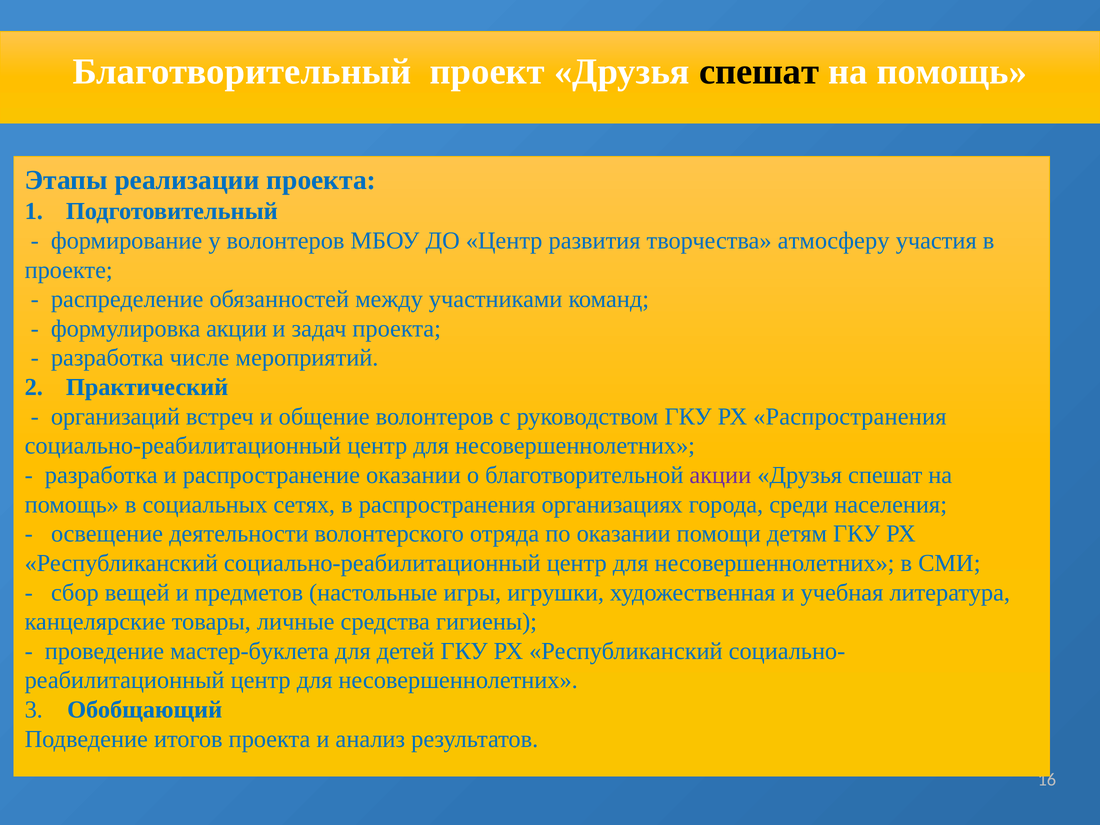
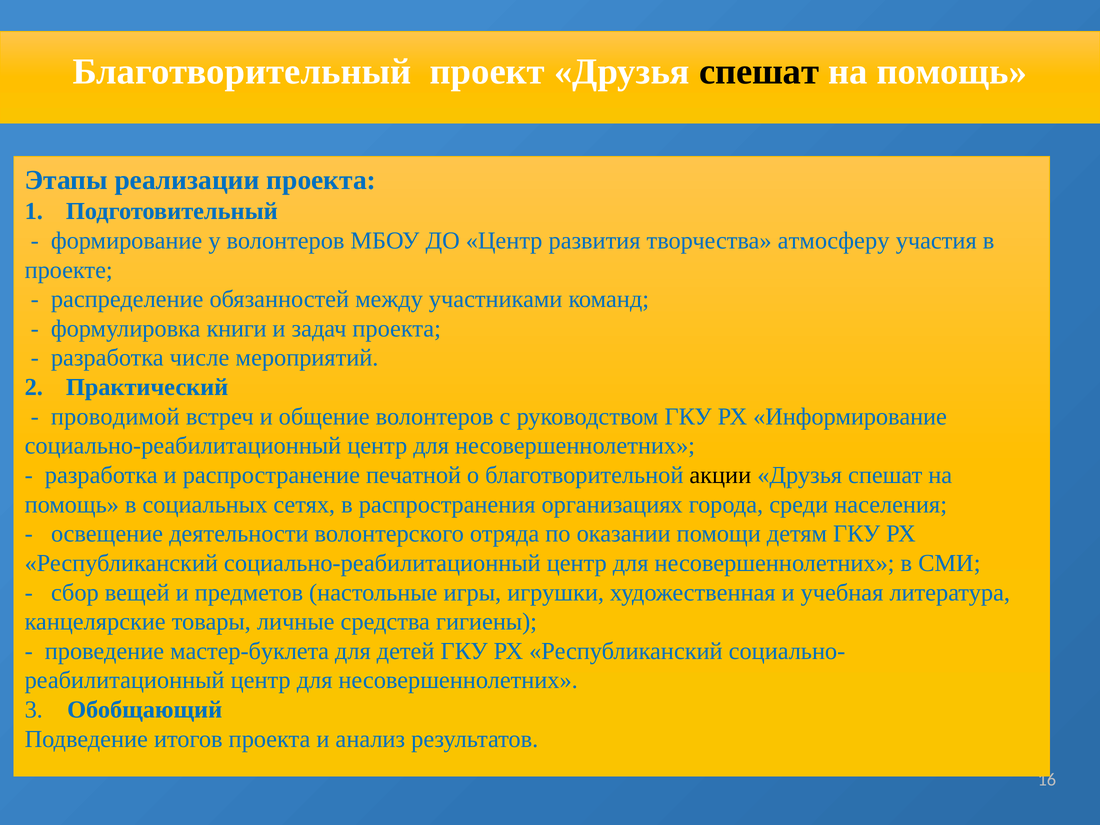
формулировка акции: акции -> книги
организаций: организаций -> проводимой
РХ Распространения: Распространения -> Информирование
распространение оказании: оказании -> печатной
акции at (720, 475) colour: purple -> black
